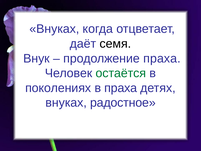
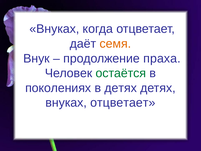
семя colour: black -> orange
в праха: праха -> детях
внуках радостное: радостное -> отцветает
